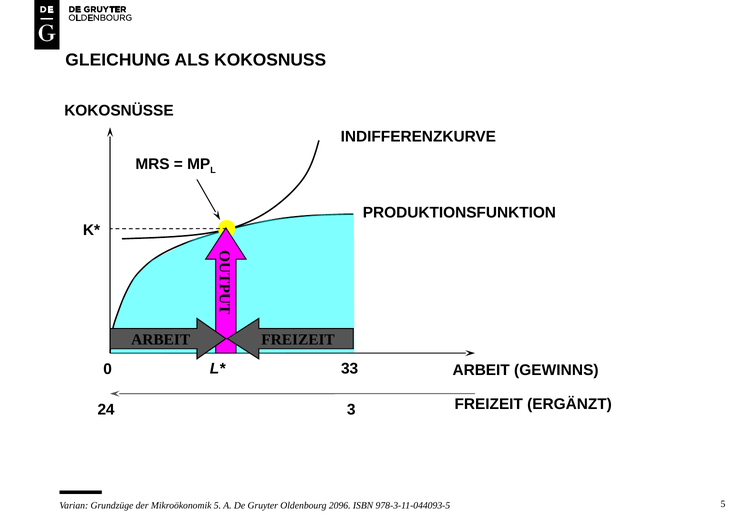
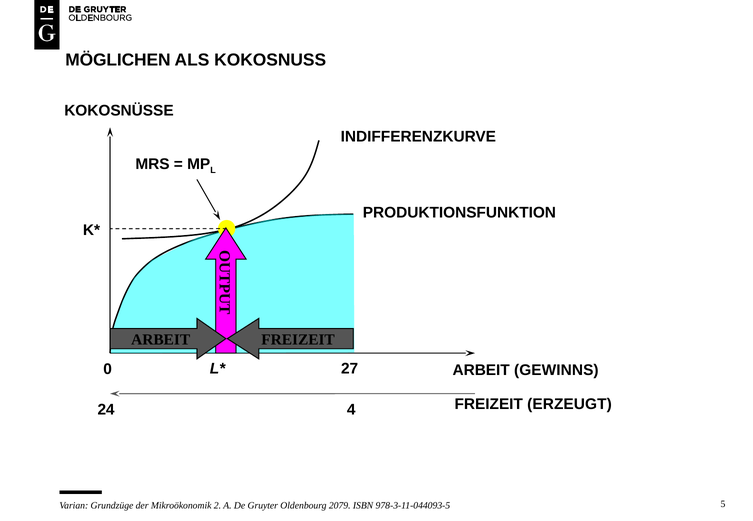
GLEICHUNG: GLEICHUNG -> MÖGLICHEN
33: 33 -> 27
ERGÄNZT: ERGÄNZT -> ERZEUGT
3: 3 -> 4
Mikroökonomik 5: 5 -> 2
2096: 2096 -> 2079
